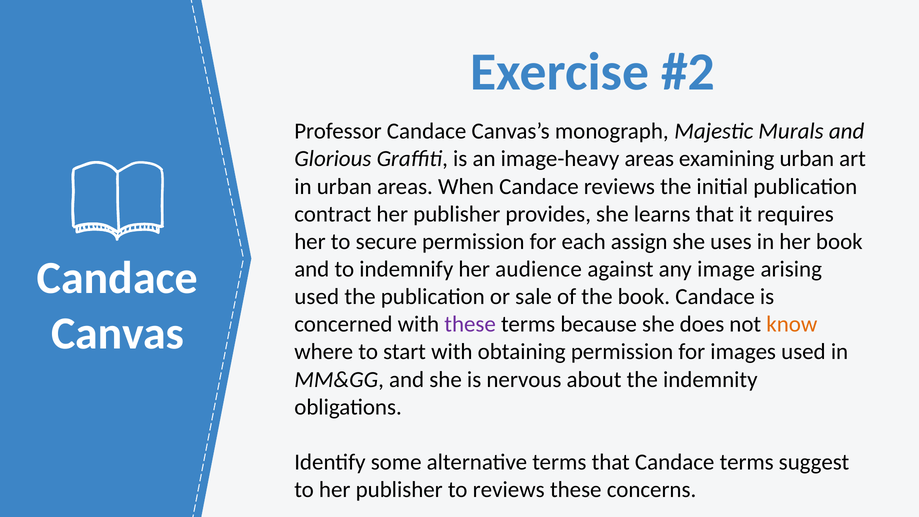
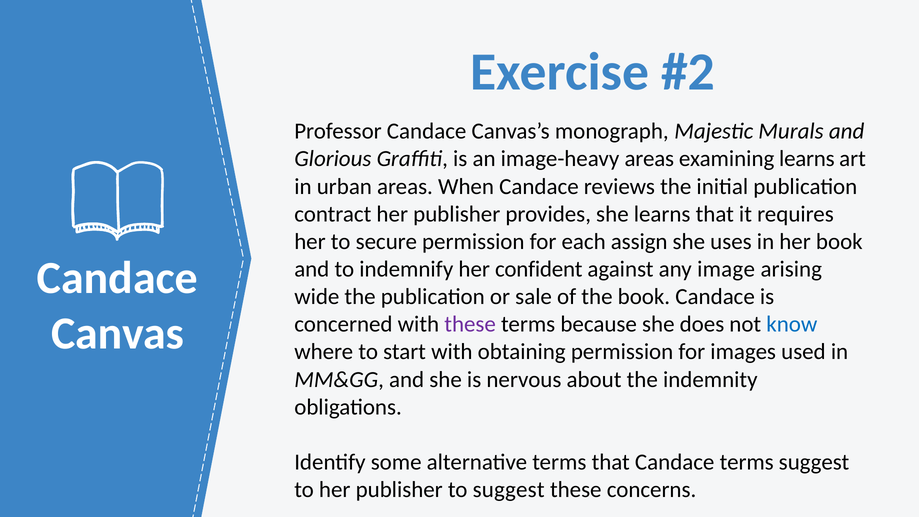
examining urban: urban -> learns
audience: audience -> confident
used at (317, 297): used -> wide
know colour: orange -> blue
to reviews: reviews -> suggest
